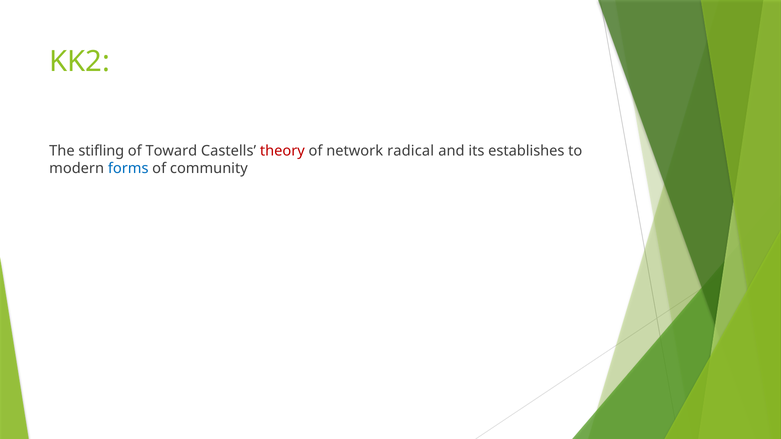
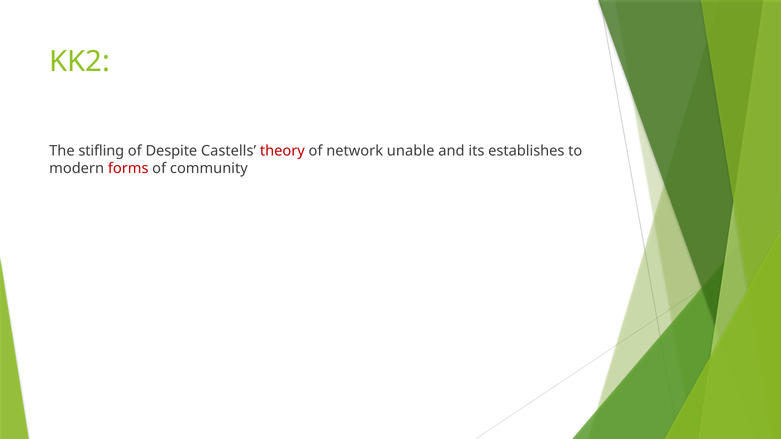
Toward: Toward -> Despite
radical: radical -> unable
forms colour: blue -> red
